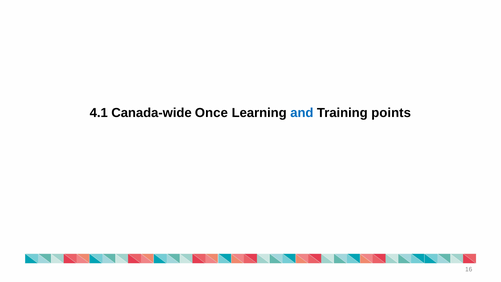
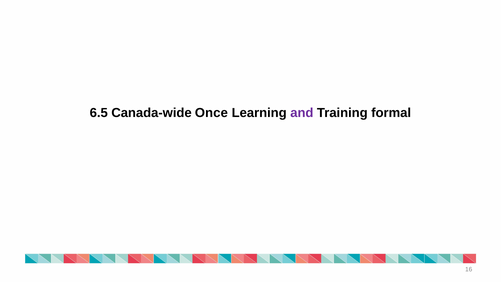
4.1: 4.1 -> 6.5
and colour: blue -> purple
points: points -> formal
